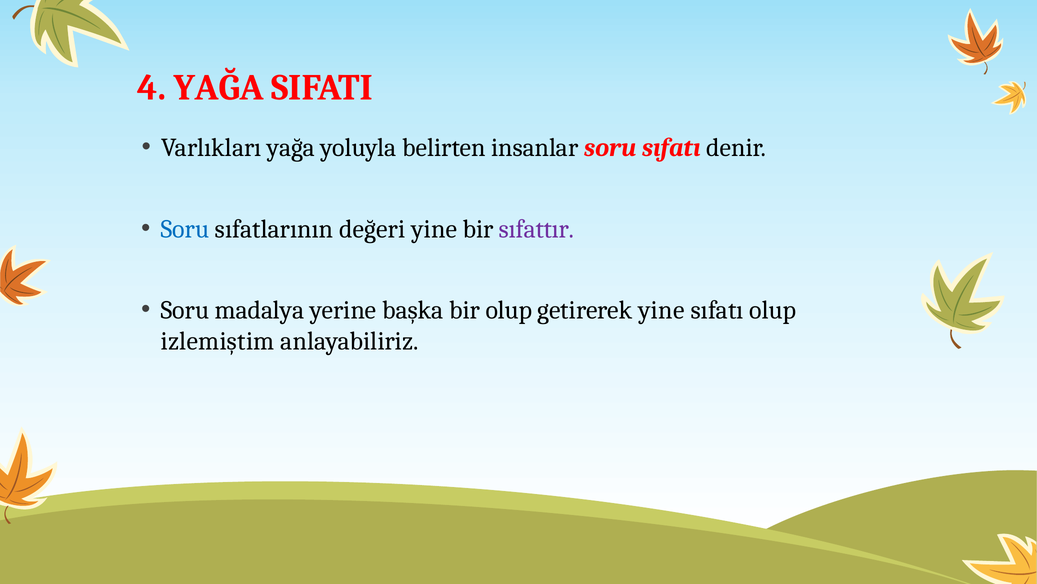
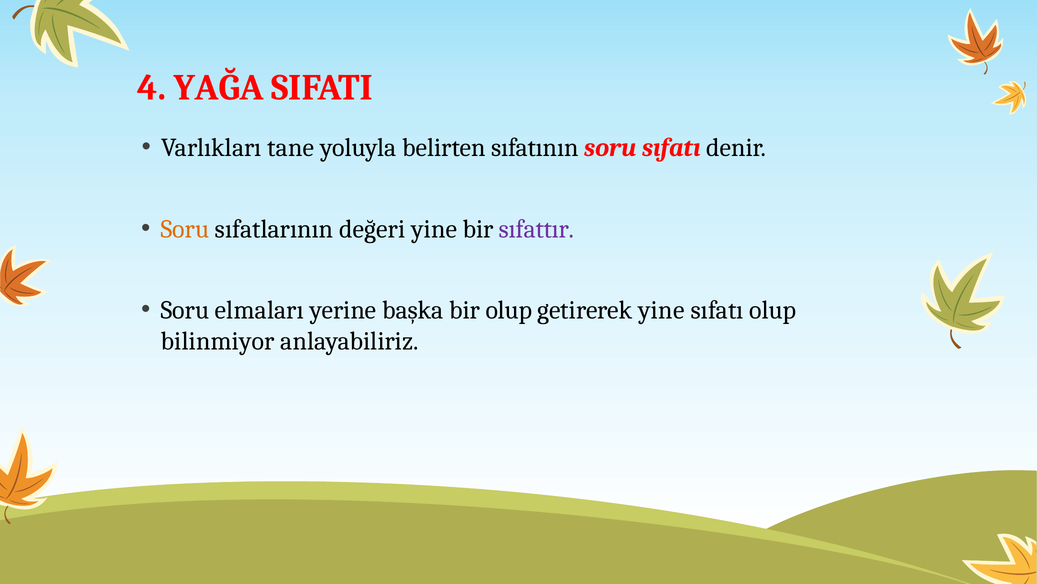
Varlıkları yağa: yağa -> tane
insanlar: insanlar -> sıfatının
Soru at (185, 229) colour: blue -> orange
madalya: madalya -> elmaları
izlemiştim: izlemiştim -> bilinmiyor
